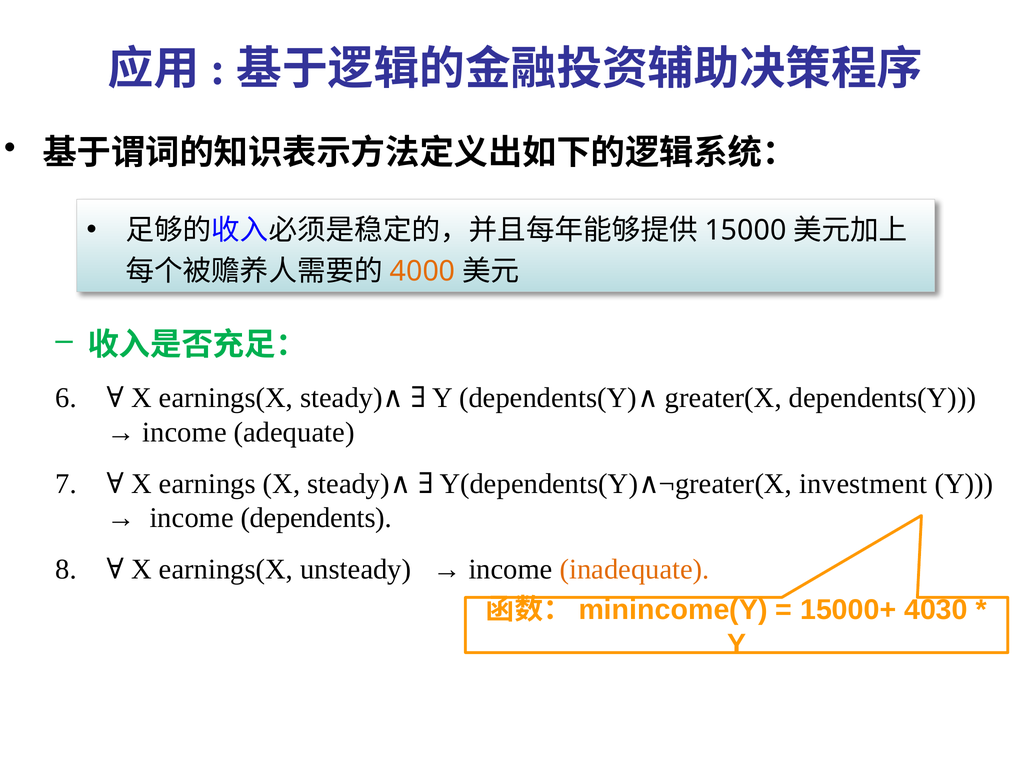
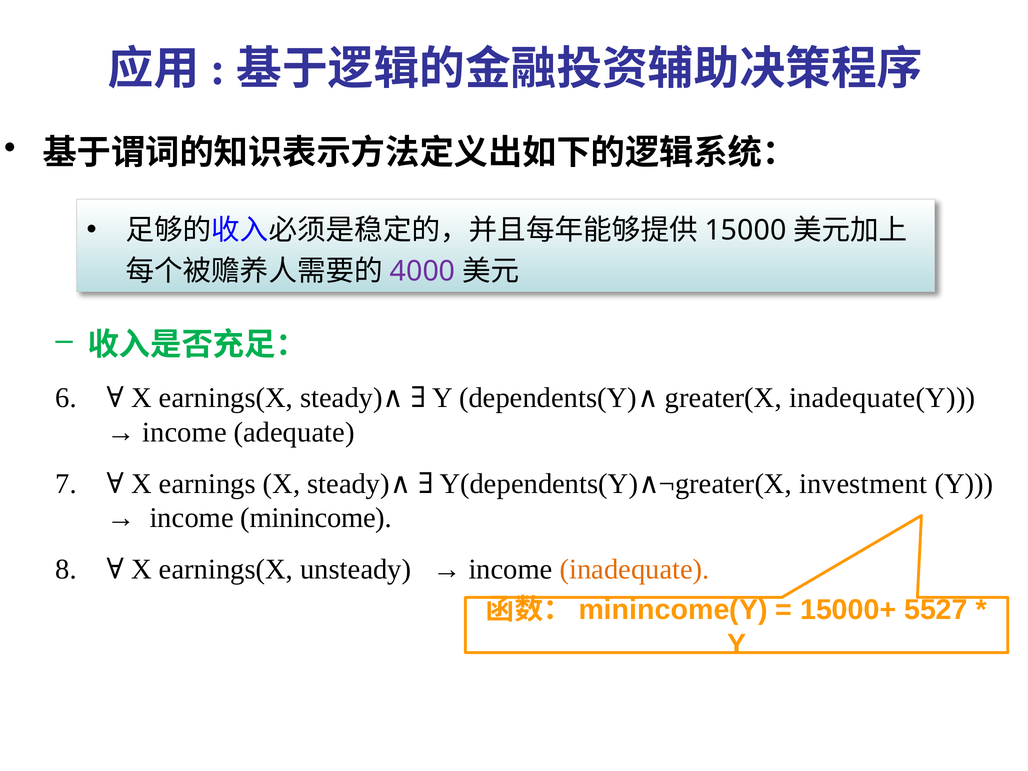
4000 colour: orange -> purple
greater(X dependents(Y: dependents(Y -> inadequate(Y
dependents: dependents -> minincome
4030: 4030 -> 5527
